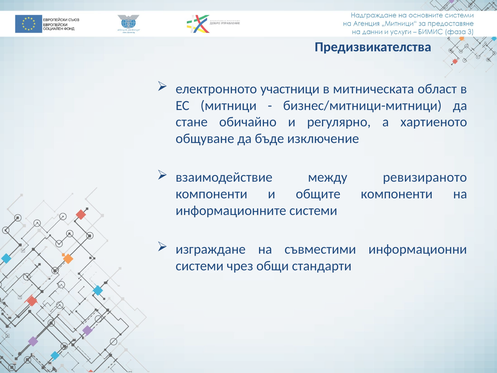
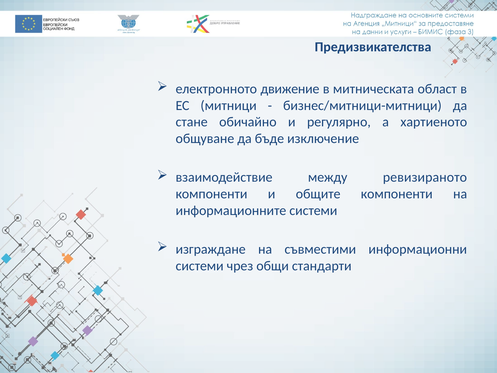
участници: участници -> движение
